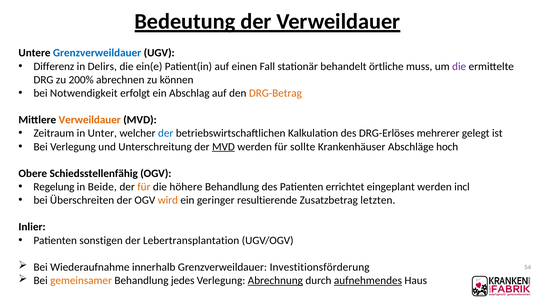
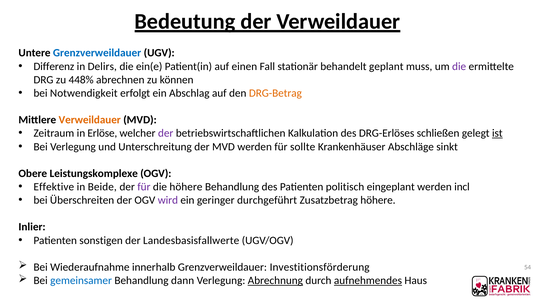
örtliche: örtliche -> geplant
200%: 200% -> 448%
Unter: Unter -> Erlöse
der at (166, 133) colour: blue -> purple
mehrerer: mehrerer -> schließen
ist underline: none -> present
MVD at (223, 147) underline: present -> none
hoch: hoch -> sinkt
Schiedsstellenfähig: Schiedsstellenfähig -> Leistungskomplexe
Regelung: Regelung -> Effektive
für at (144, 187) colour: orange -> purple
errichtet: errichtet -> politisch
wird colour: orange -> purple
resultierende: resultierende -> durchgeführt
Zusatzbetrag letzten: letzten -> höhere
Lebertransplantation: Lebertransplantation -> Landesbasisfallwerte
gemeinsamer colour: orange -> blue
jedes: jedes -> dann
